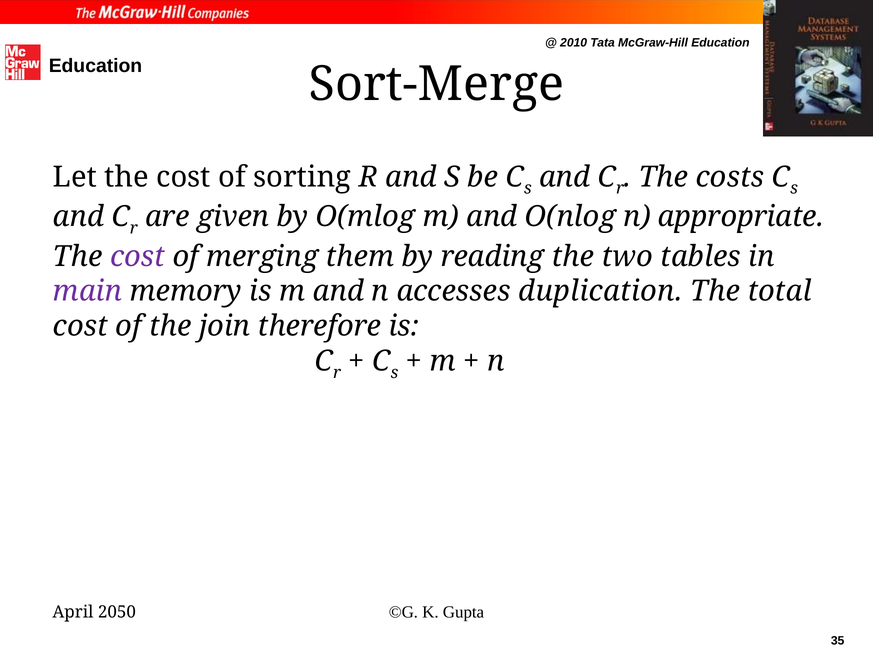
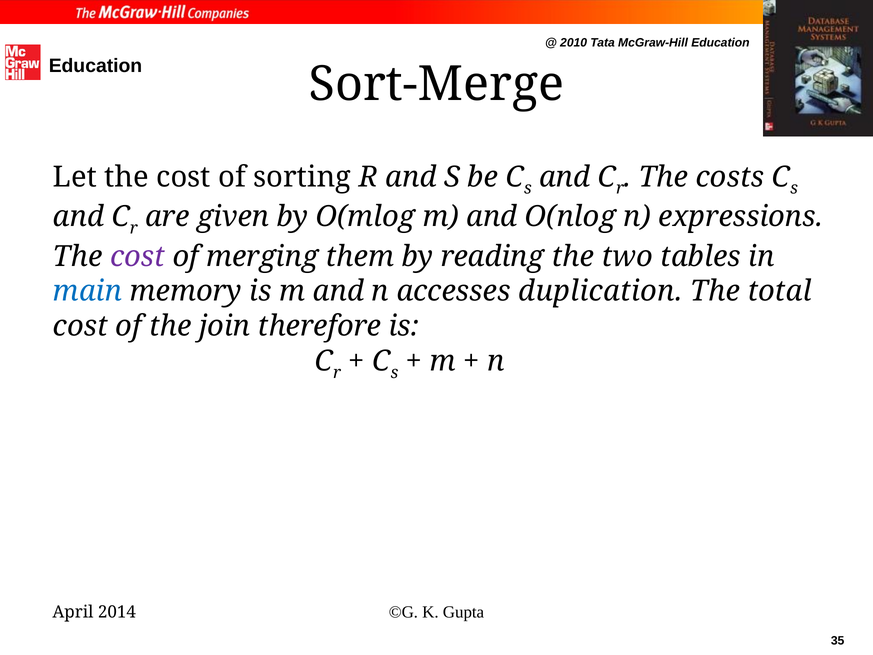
appropriate: appropriate -> expressions
main colour: purple -> blue
2050: 2050 -> 2014
